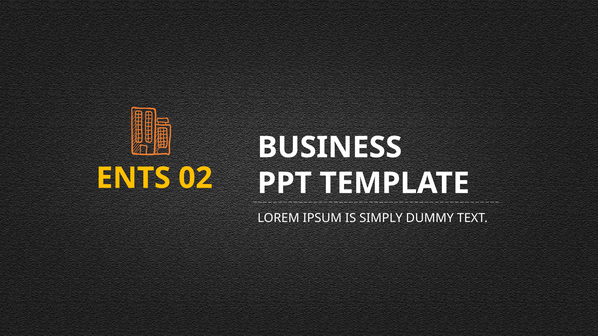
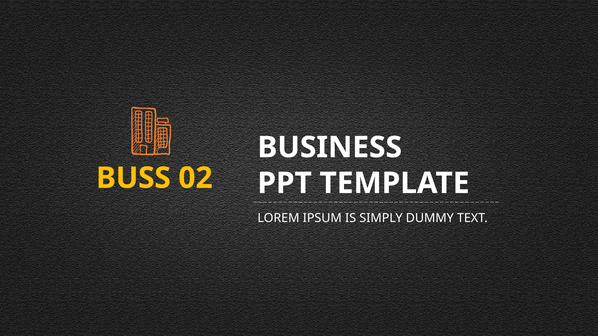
ENTS: ENTS -> BUSS
